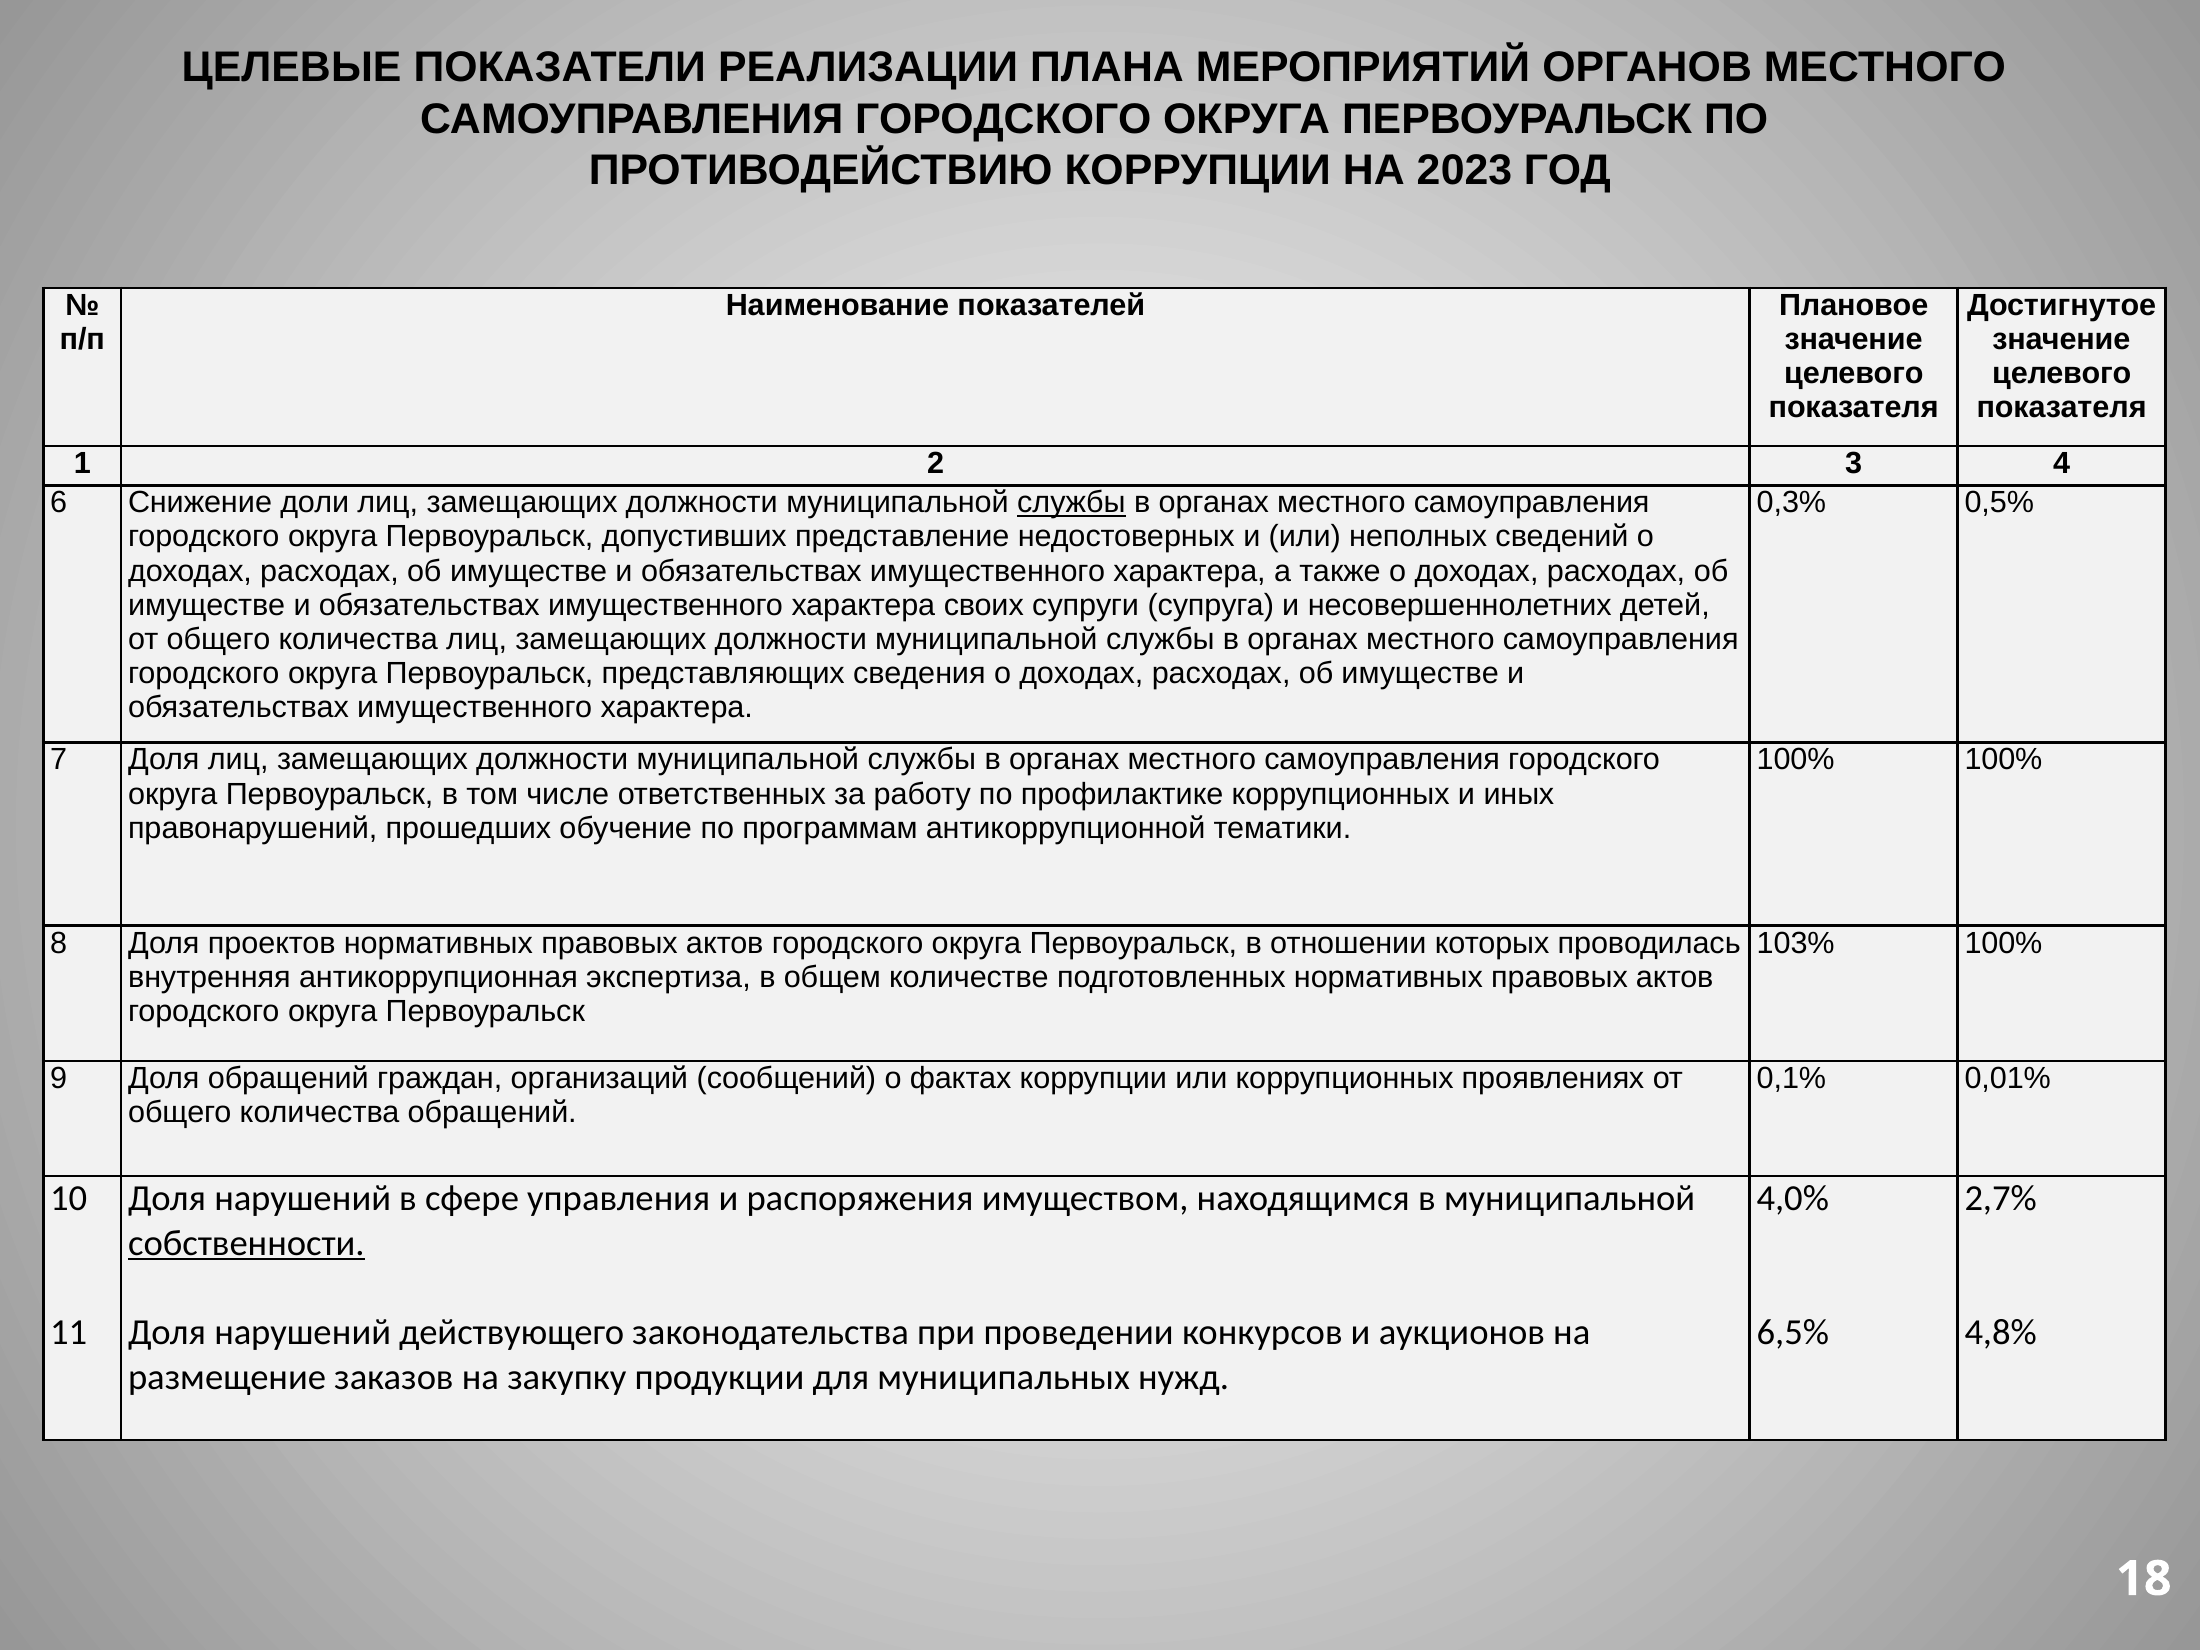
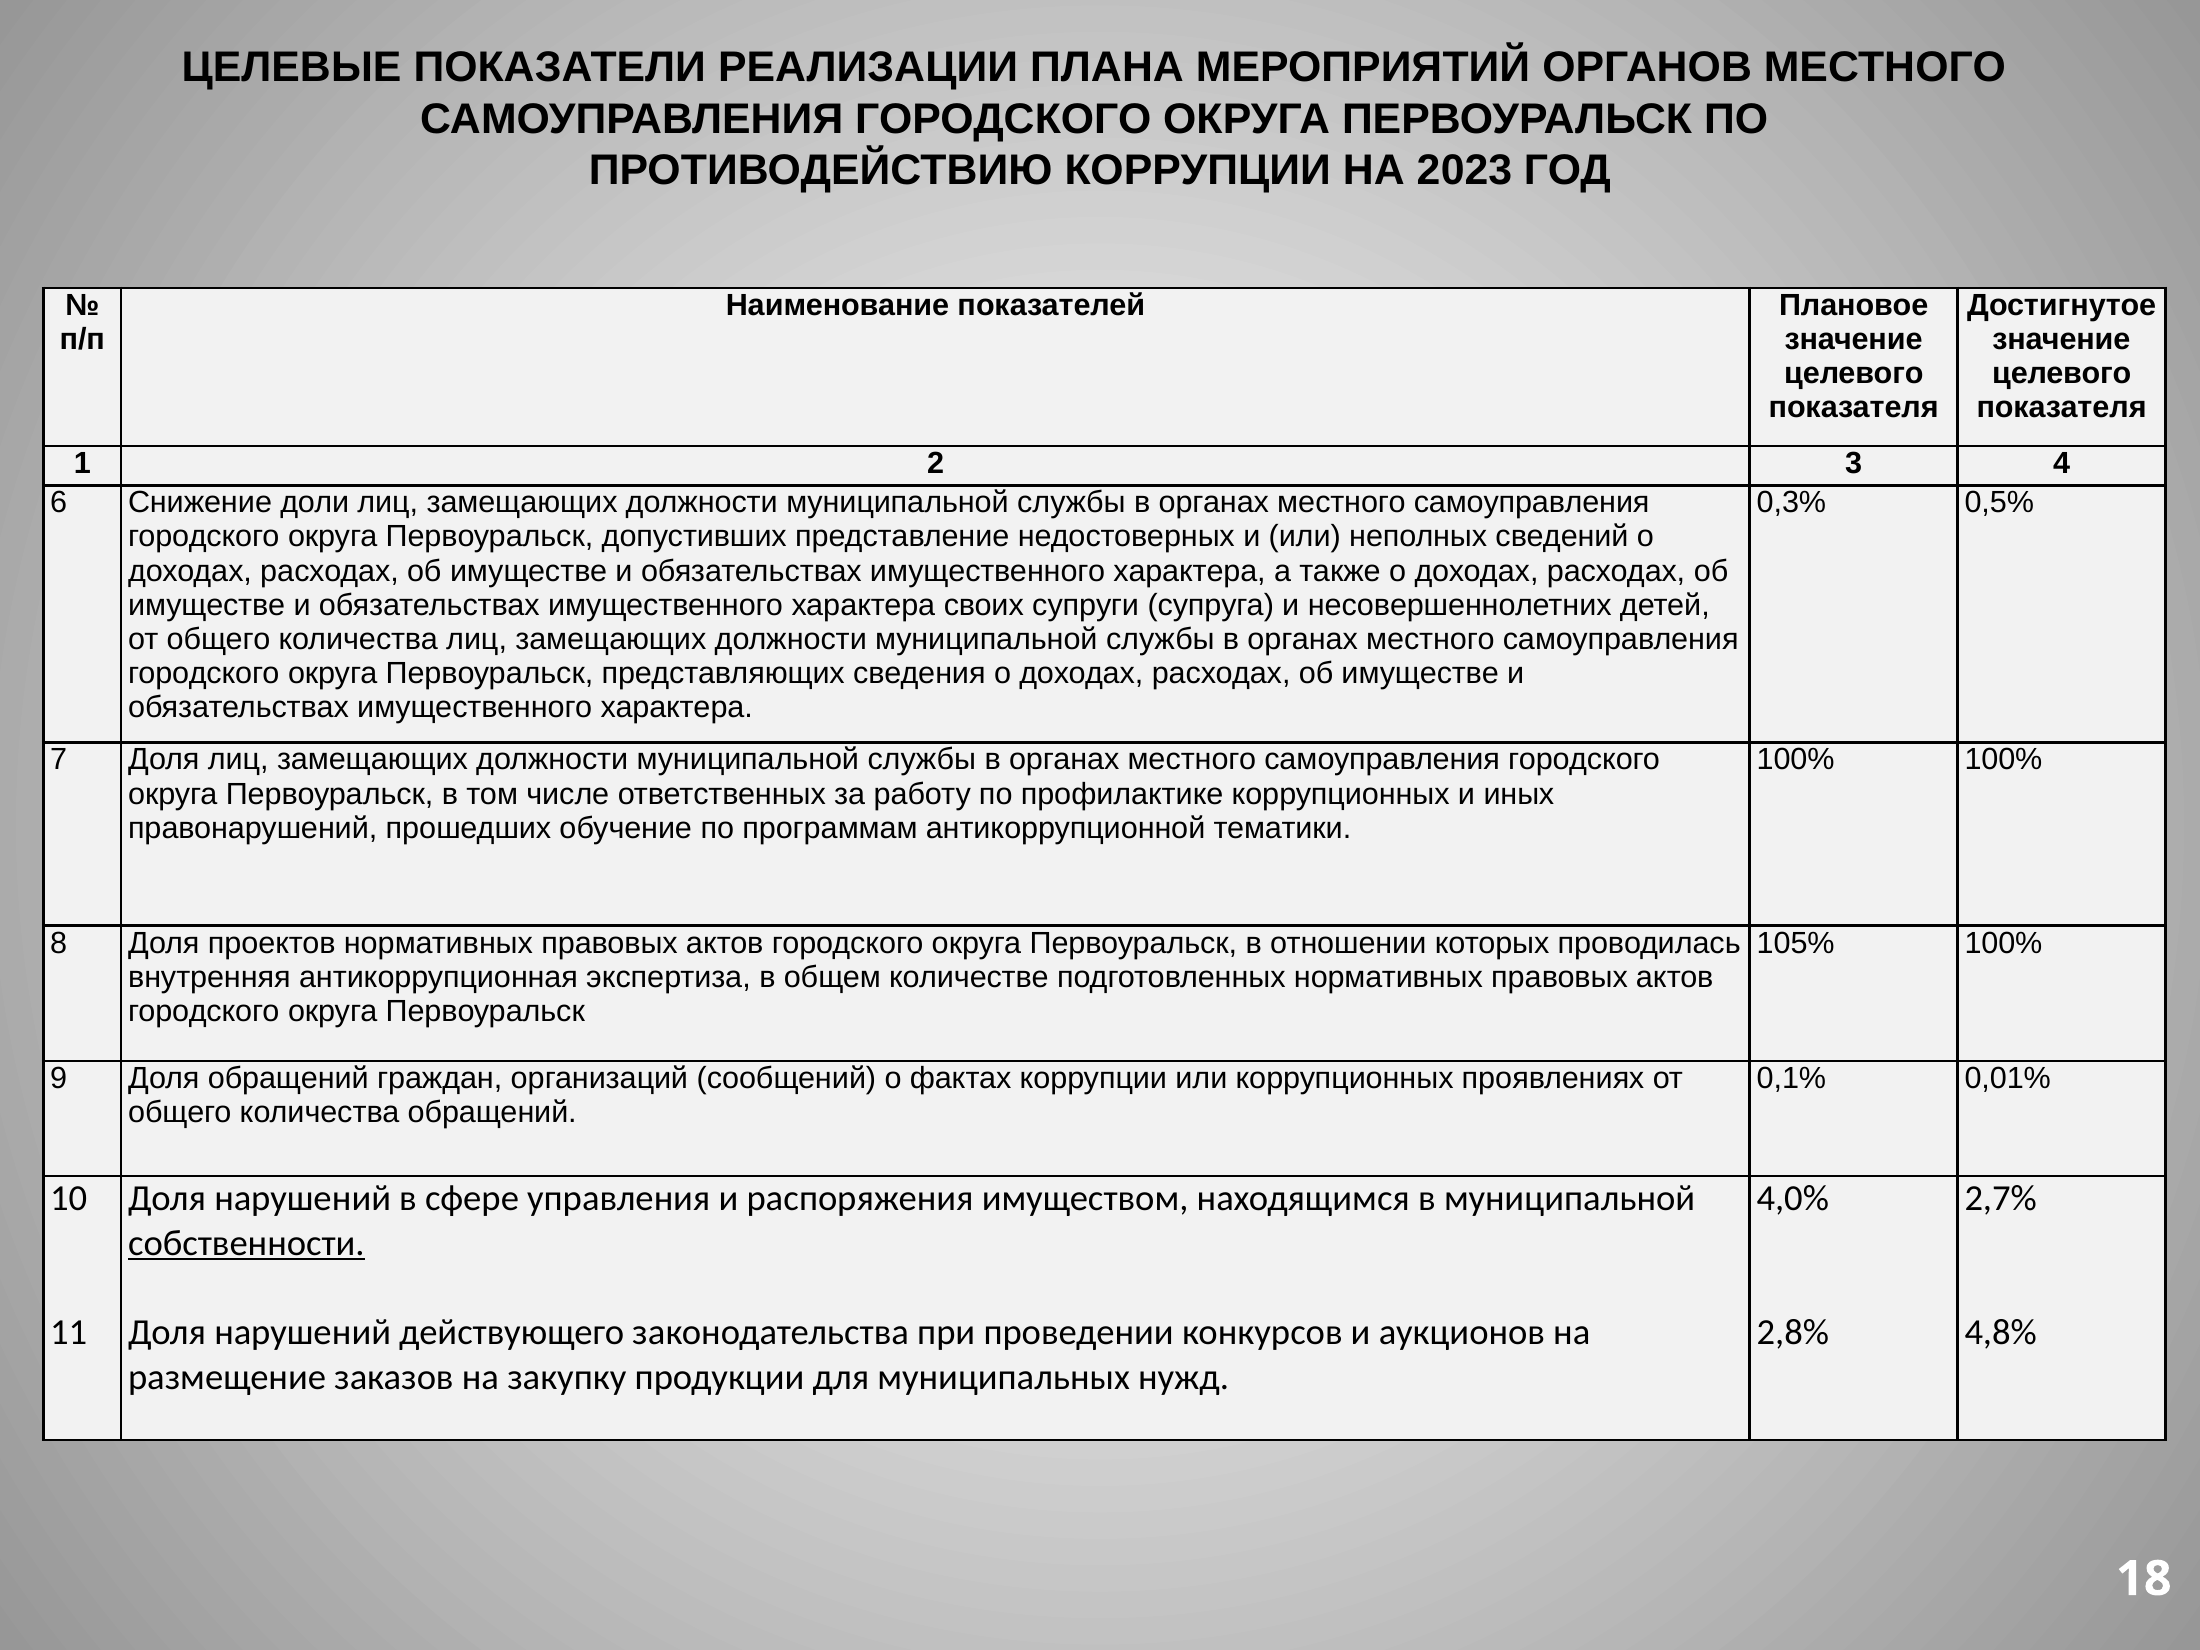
службы at (1071, 503) underline: present -> none
103%: 103% -> 105%
6,5%: 6,5% -> 2,8%
